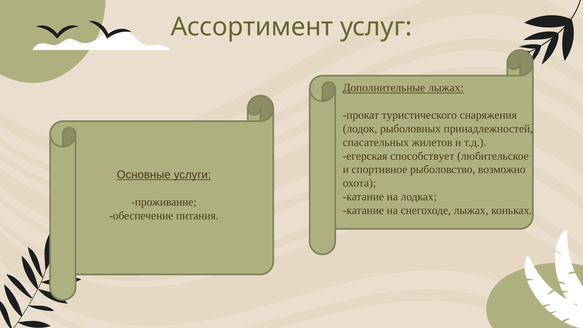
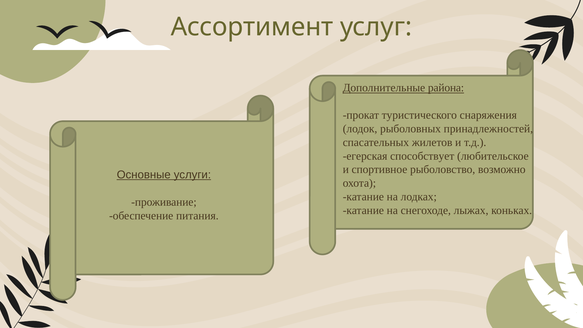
Дополнительные лыжах: лыжах -> района
